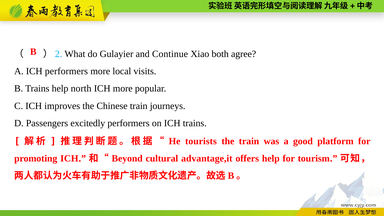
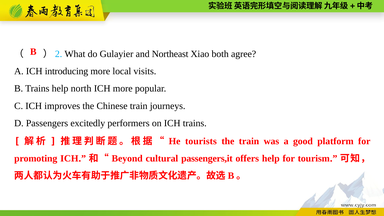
Continue: Continue -> Northeast
ICH performers: performers -> introducing
advantage,it: advantage,it -> passengers,it
